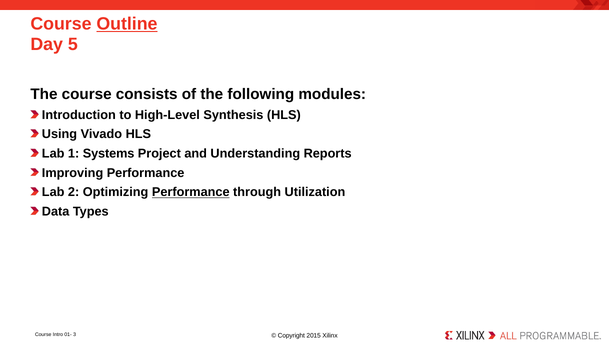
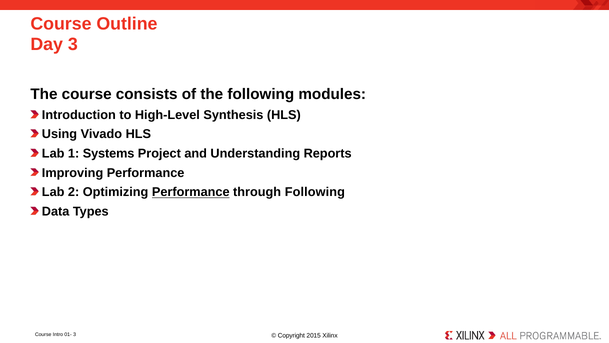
Outline underline: present -> none
Day 5: 5 -> 3
through Utilization: Utilization -> Following
